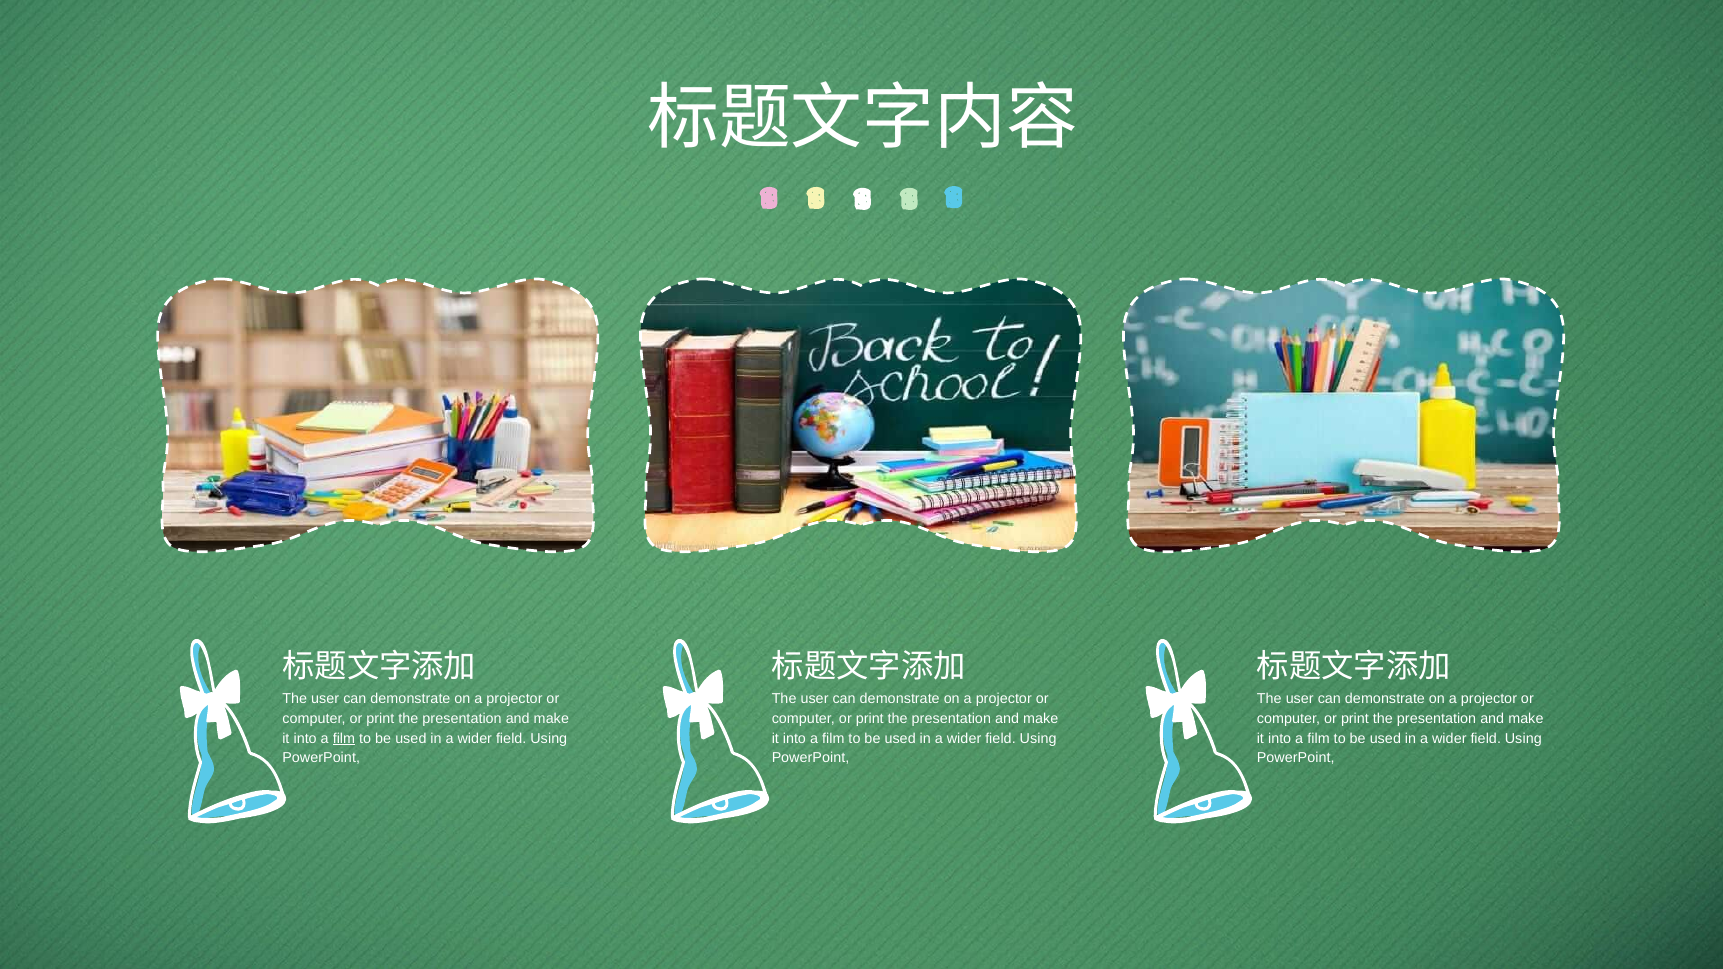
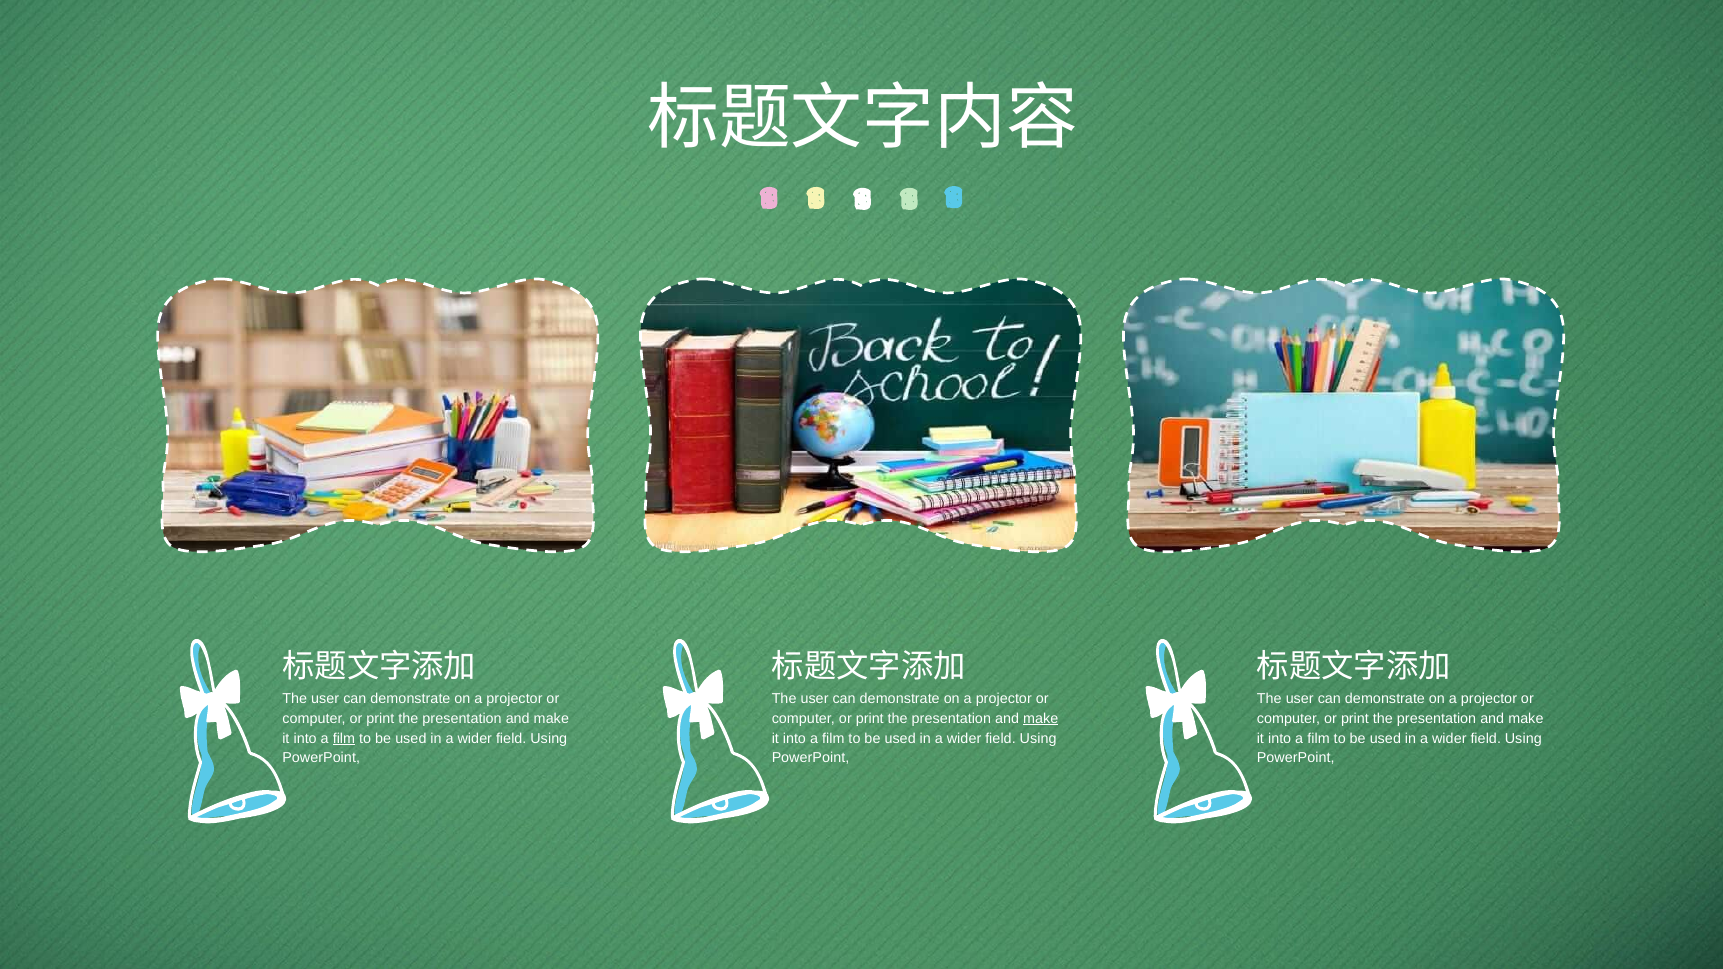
make at (1041, 719) underline: none -> present
